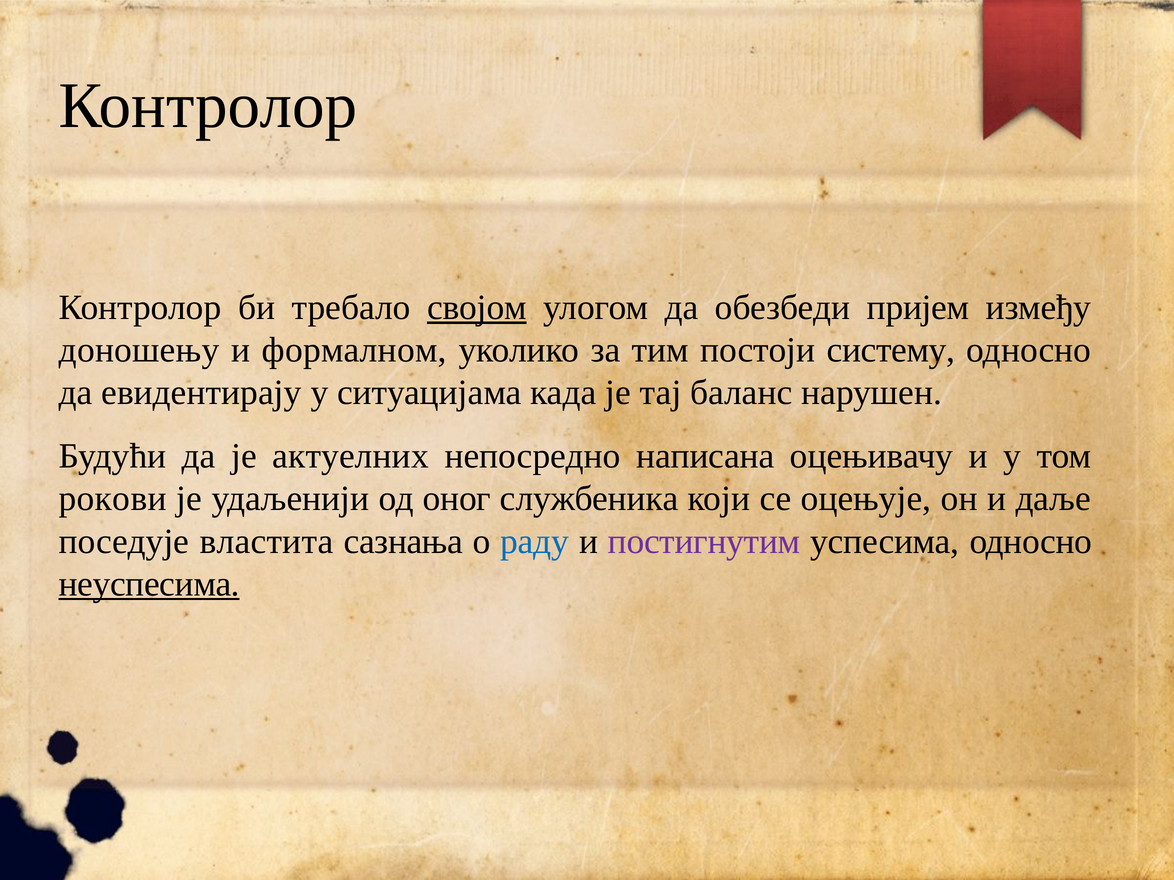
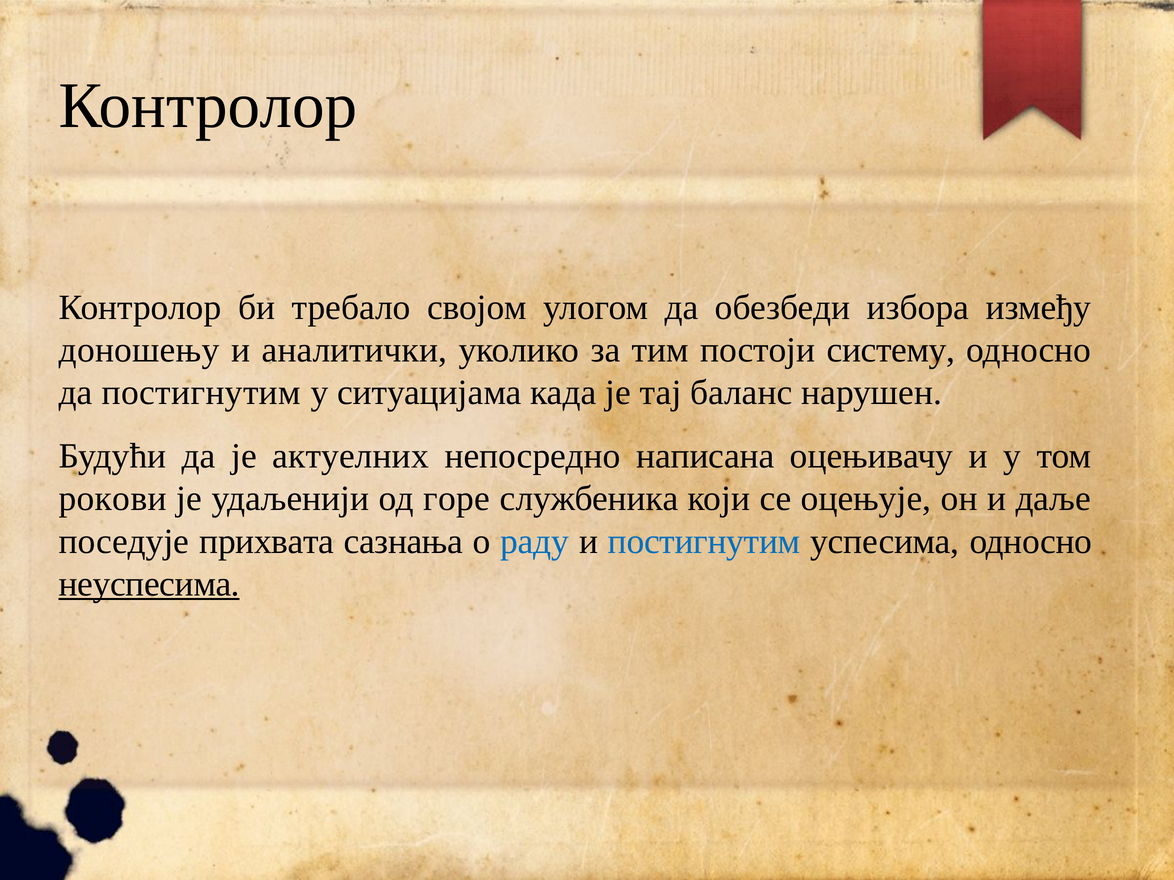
својом underline: present -> none
пријем: пријем -> избора
формалном: формалном -> аналитички
да евидентирају: евидентирају -> постигнутим
оног: оног -> горе
властита: властита -> прихвата
постигнутим at (704, 542) colour: purple -> blue
